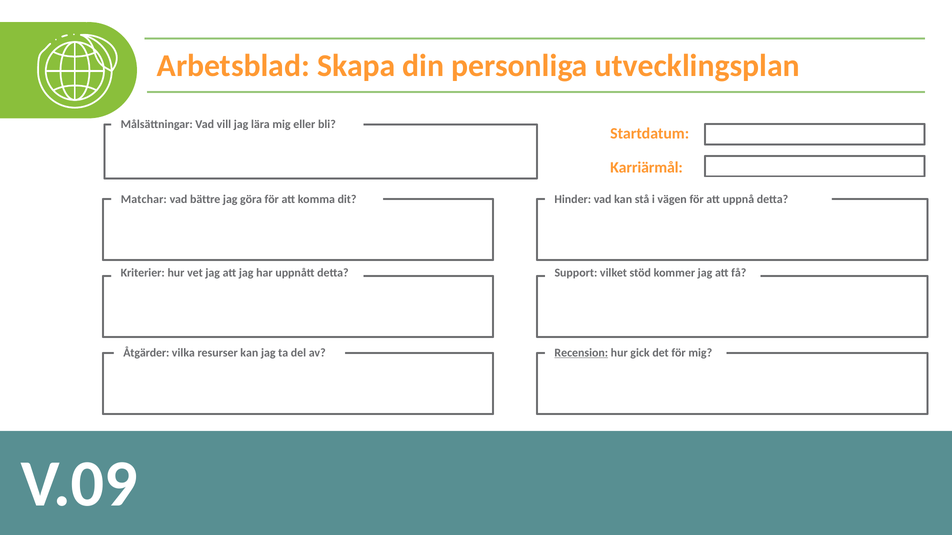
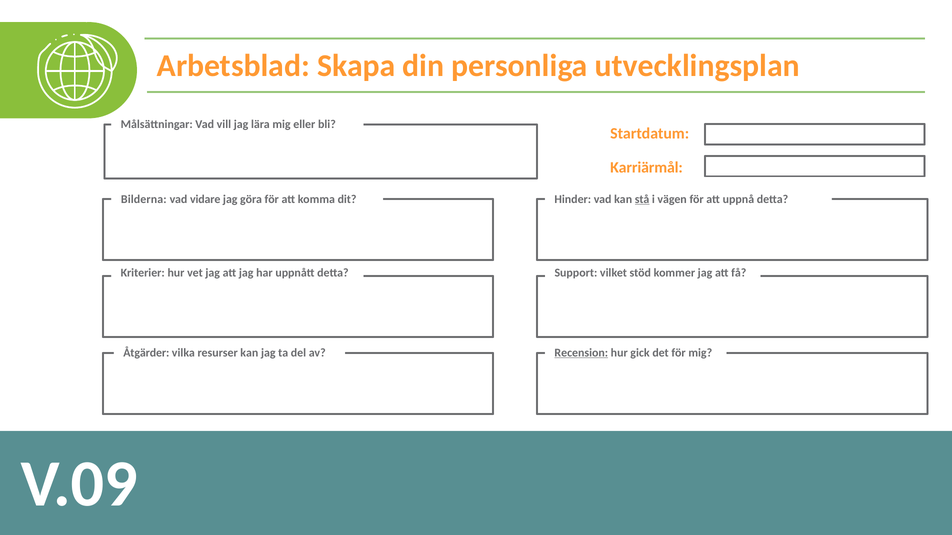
Matchar: Matchar -> Bilderna
bättre: bättre -> vidare
stå underline: none -> present
